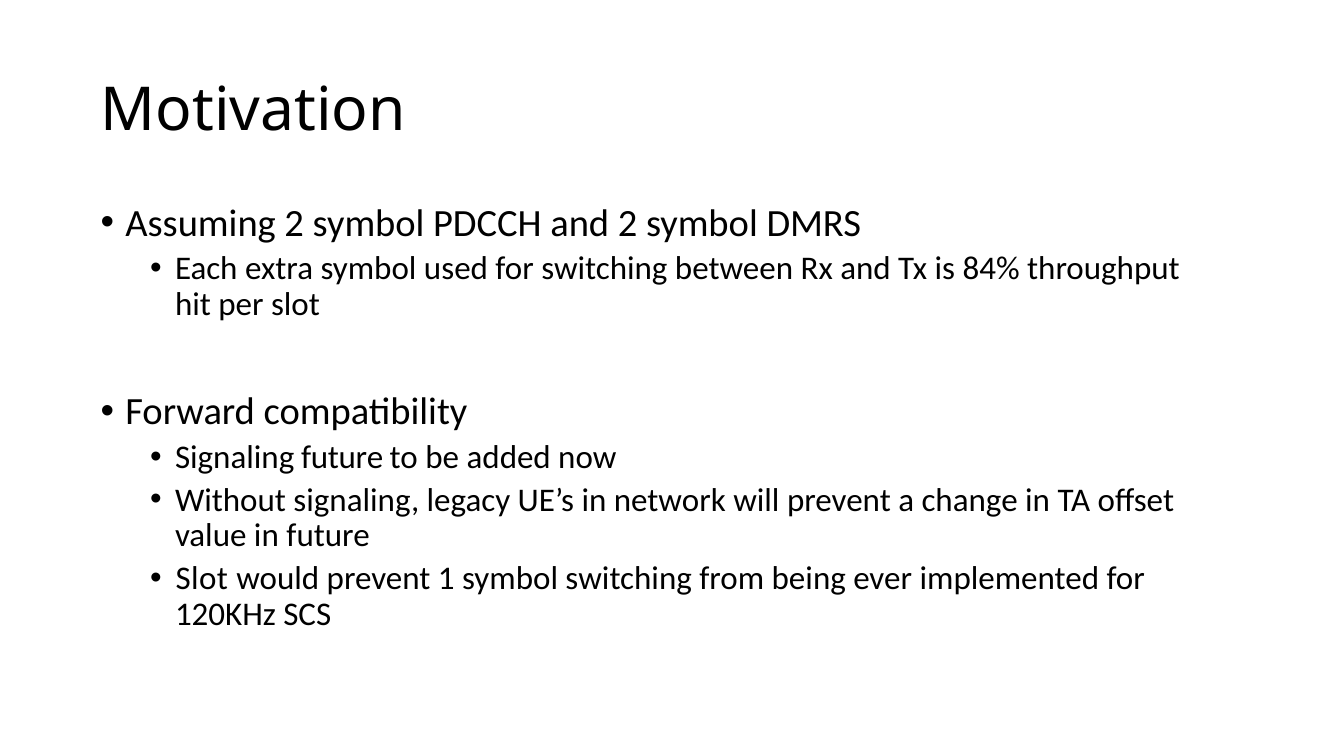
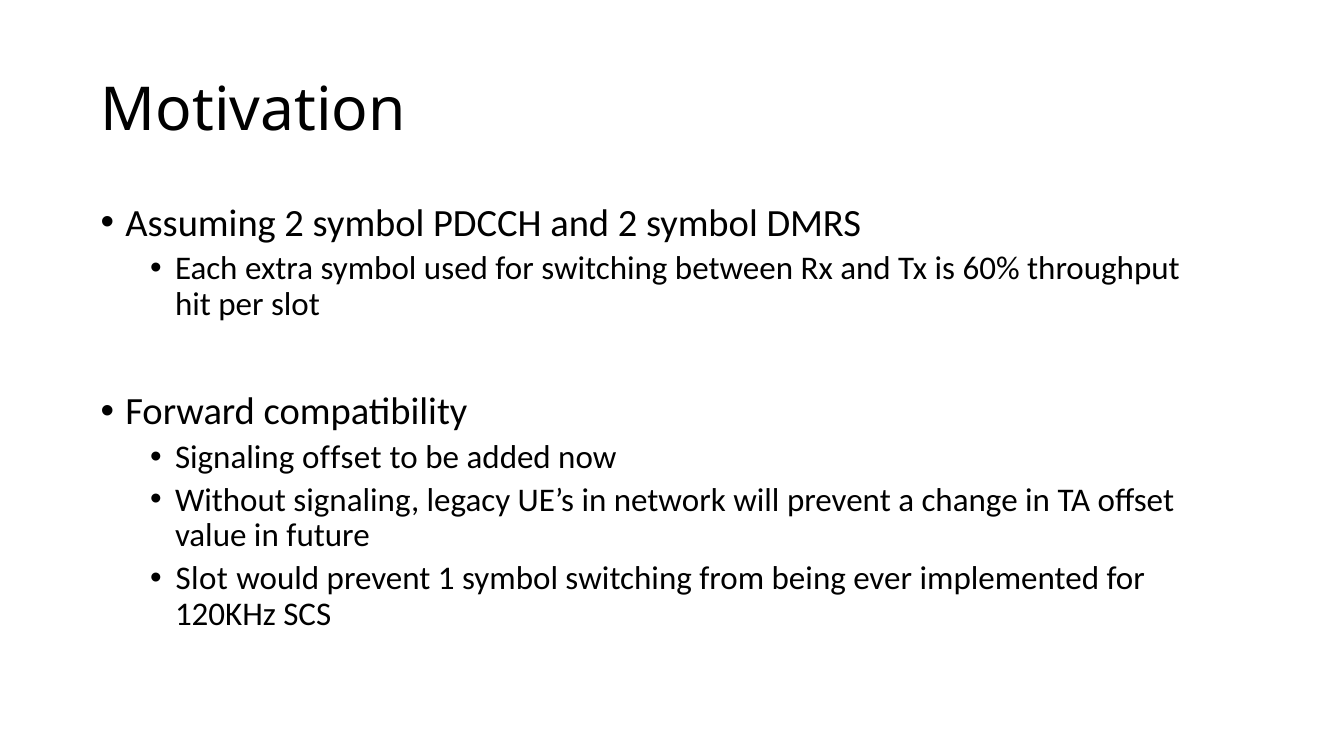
84%: 84% -> 60%
Signaling future: future -> offset
